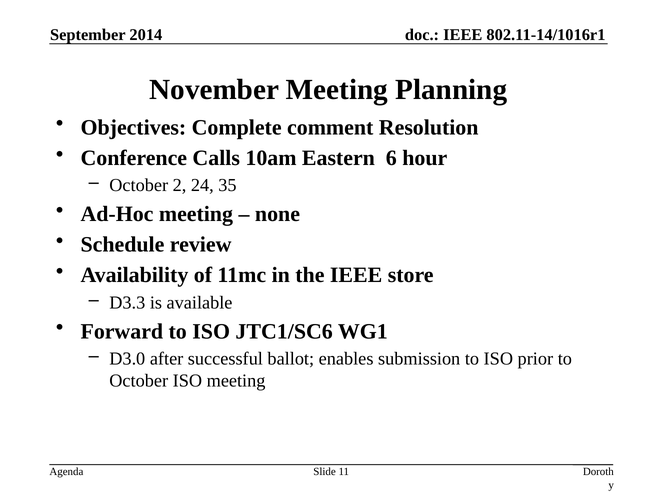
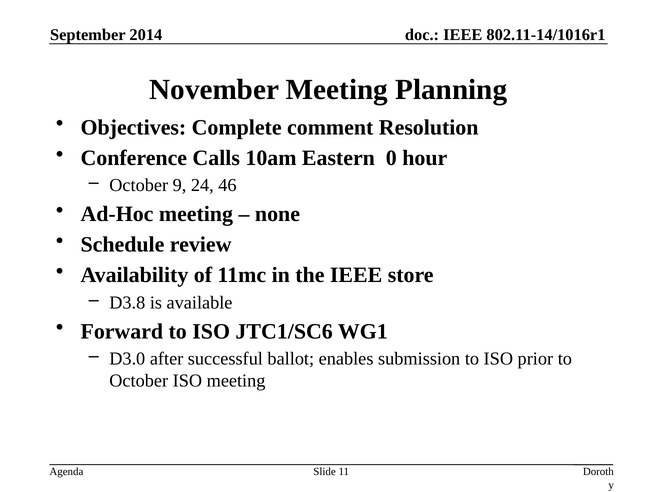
6: 6 -> 0
2: 2 -> 9
35: 35 -> 46
D3.3: D3.3 -> D3.8
